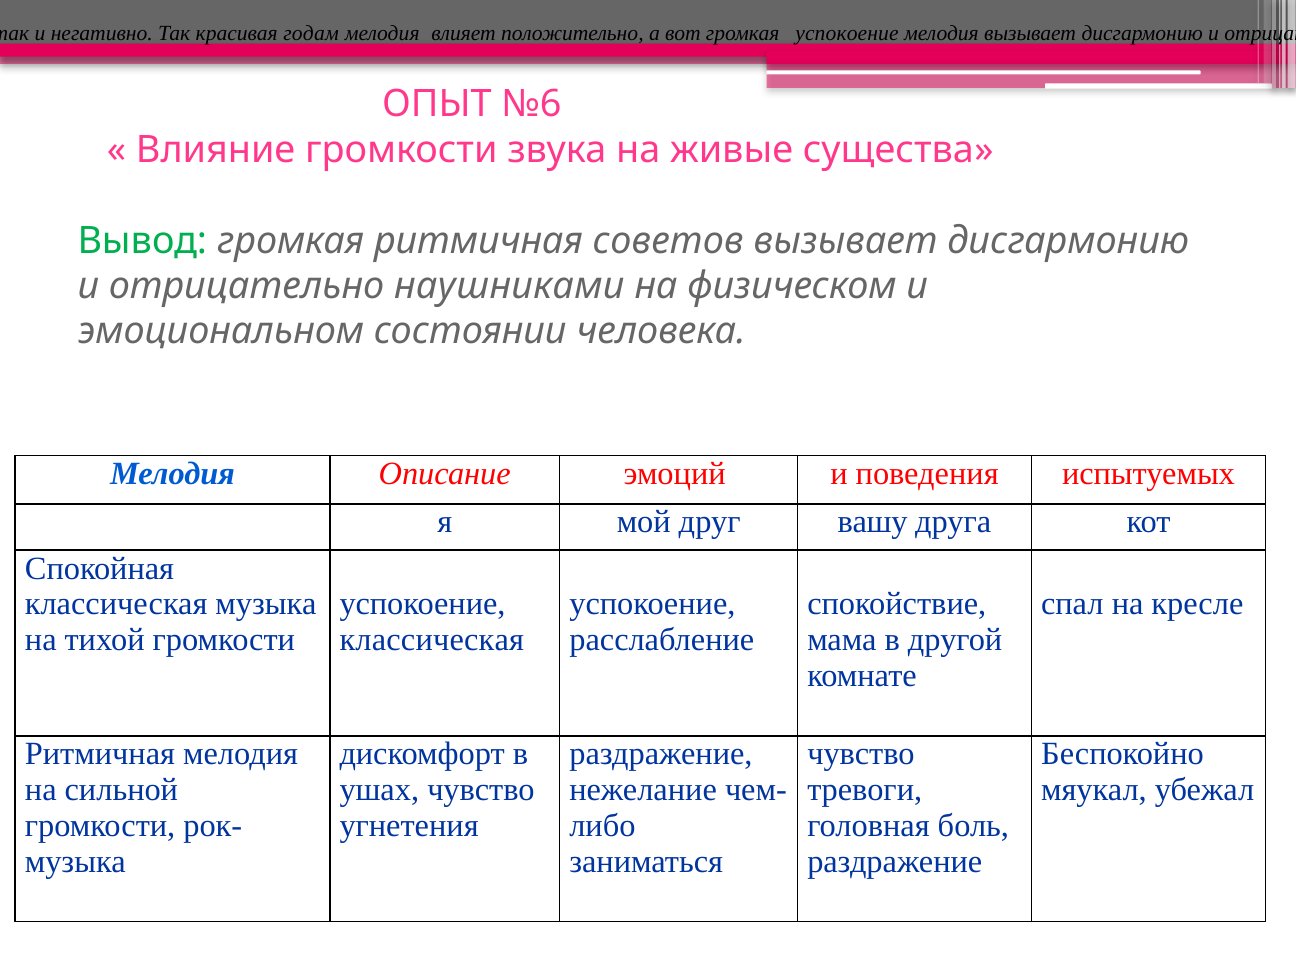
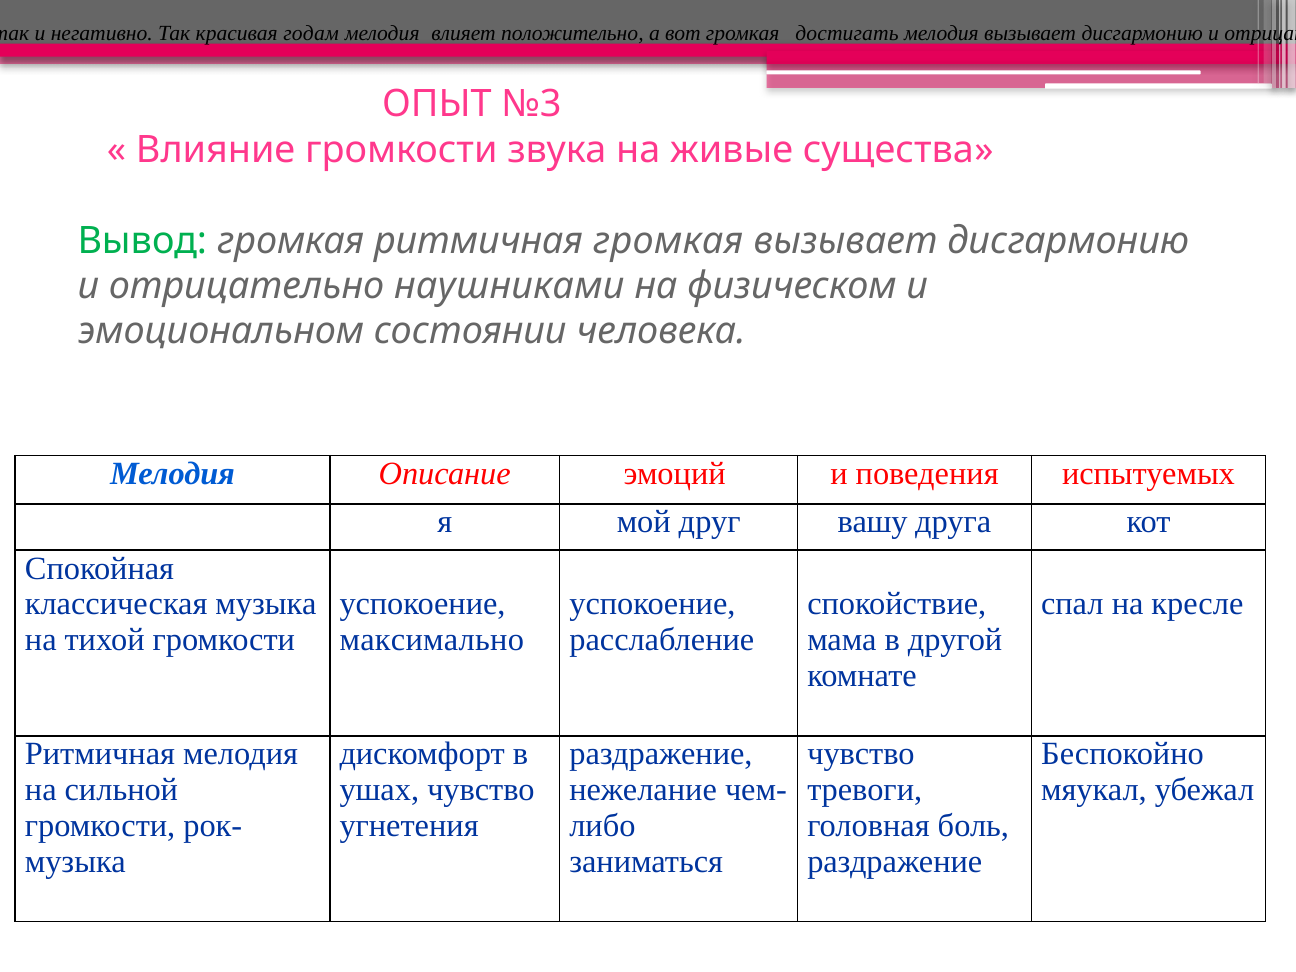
громкая успокоение: успокоение -> достигать
№6: №6 -> №3
ритмичная советов: советов -> громкая
классическая at (432, 640): классическая -> максимально
